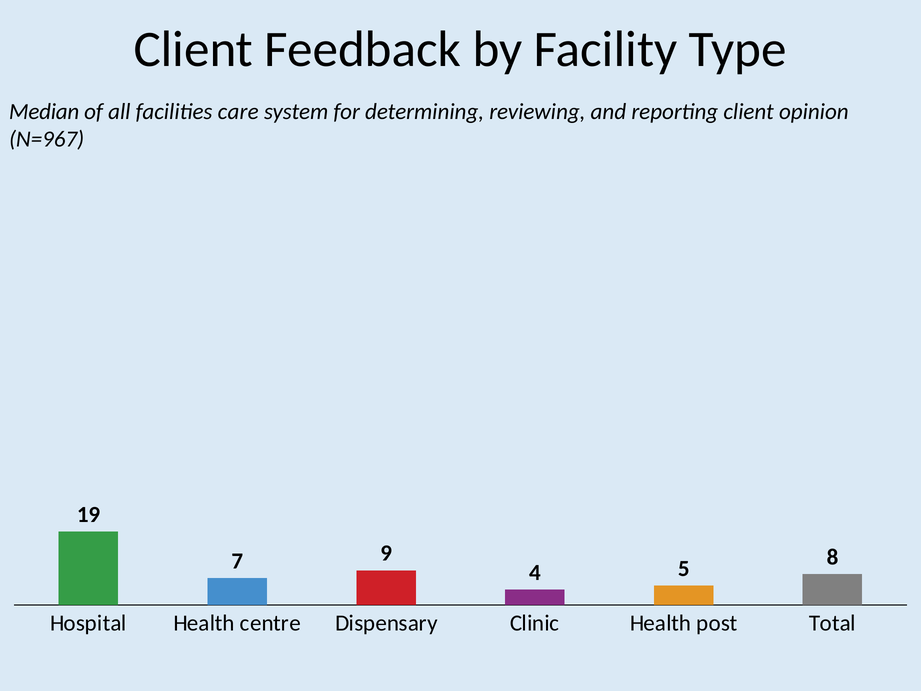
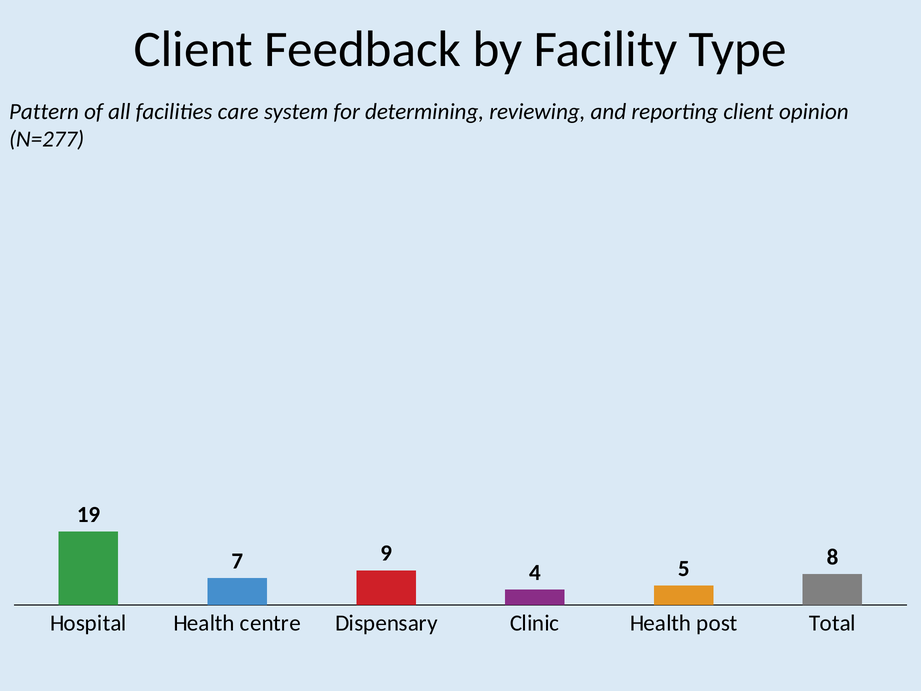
Median: Median -> Pattern
N=967: N=967 -> N=277
